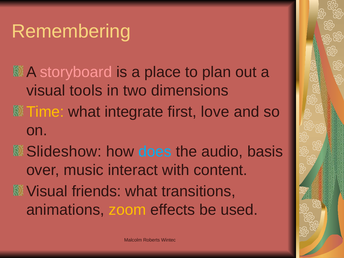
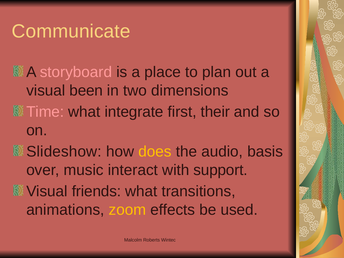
Remembering: Remembering -> Communicate
tools: tools -> been
Time colour: yellow -> pink
love: love -> their
does colour: light blue -> yellow
content: content -> support
